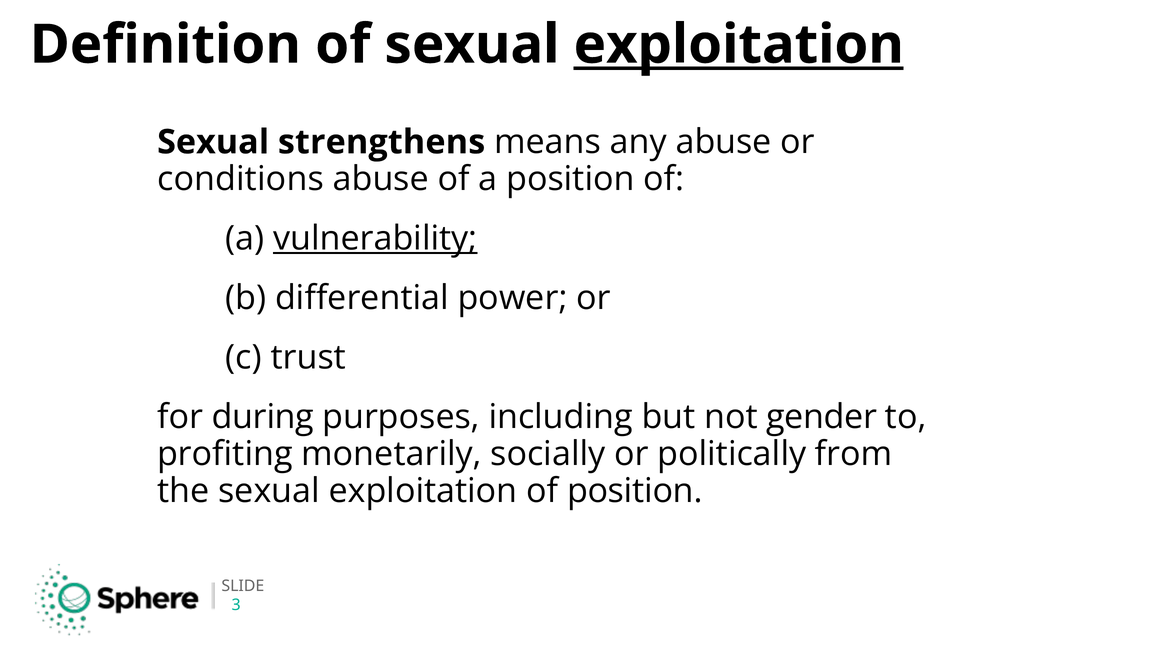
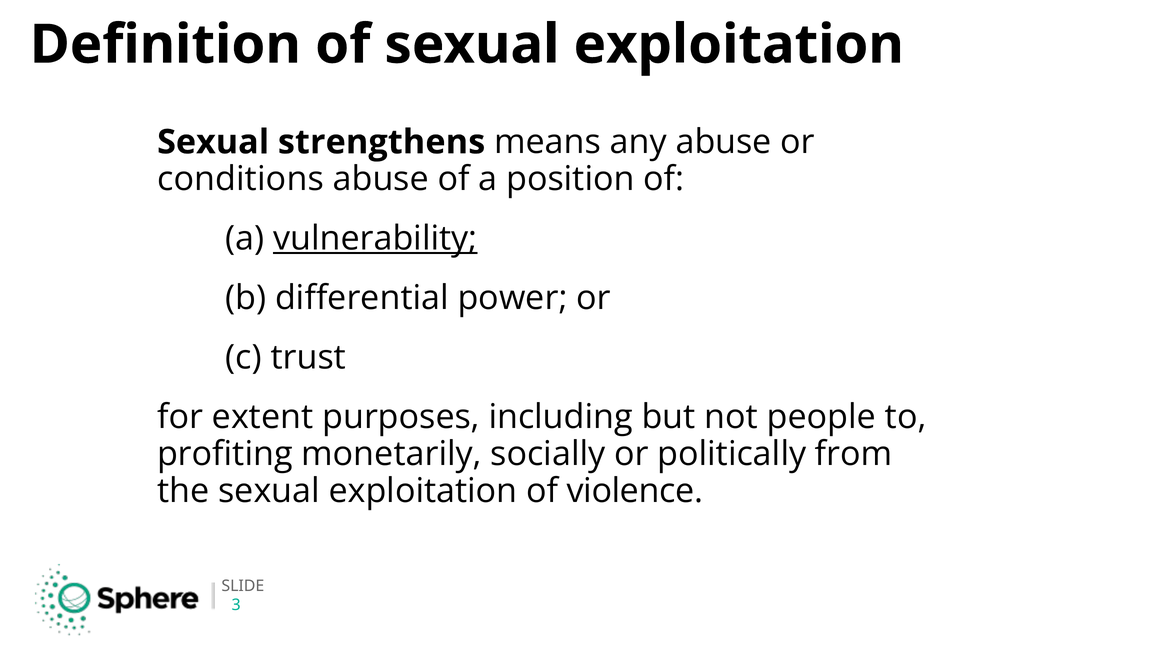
exploitation at (739, 45) underline: present -> none
during: during -> extent
gender: gender -> people
of position: position -> violence
